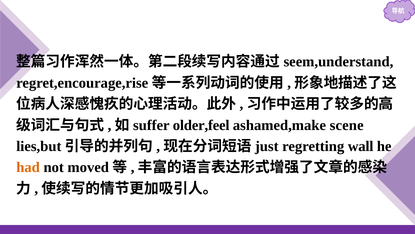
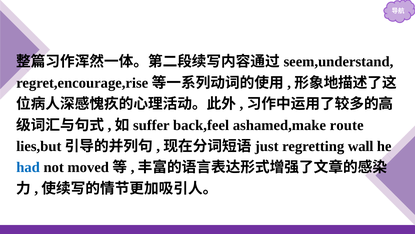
older,feel: older,feel -> back,feel
scene: scene -> route
had colour: orange -> blue
